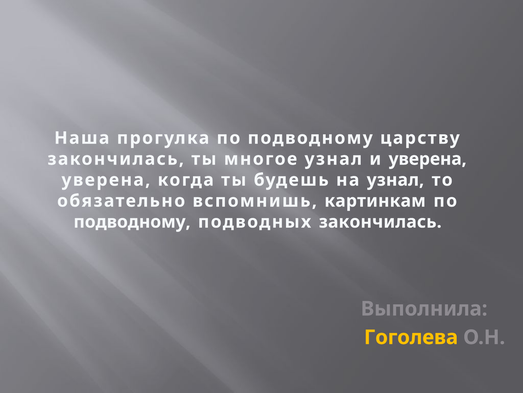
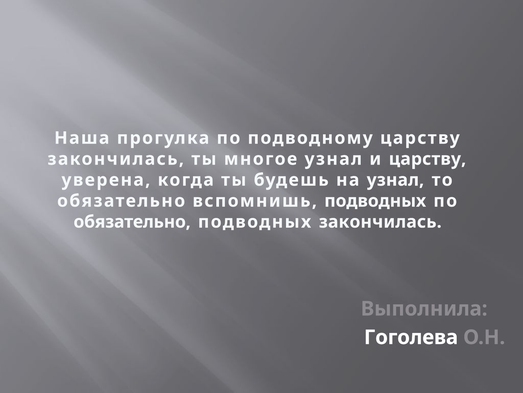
и уверена: уверена -> царству
вспомнишь картинкам: картинкам -> подводных
подводному at (132, 221): подводному -> обязательно
Гоголева colour: yellow -> white
